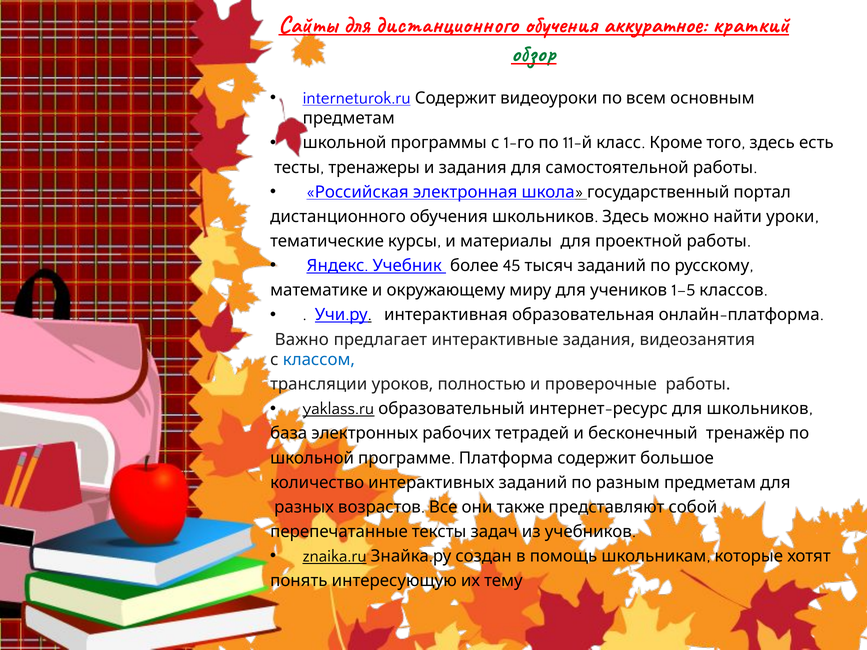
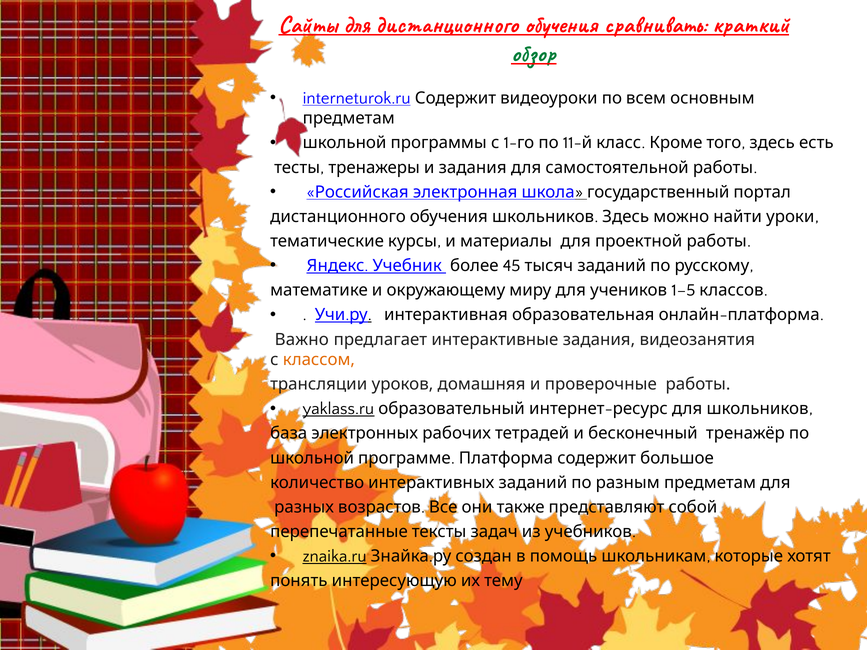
аккуратное: аккуратное -> сравнивать
классом colour: blue -> orange
полностью: полностью -> домашняя
